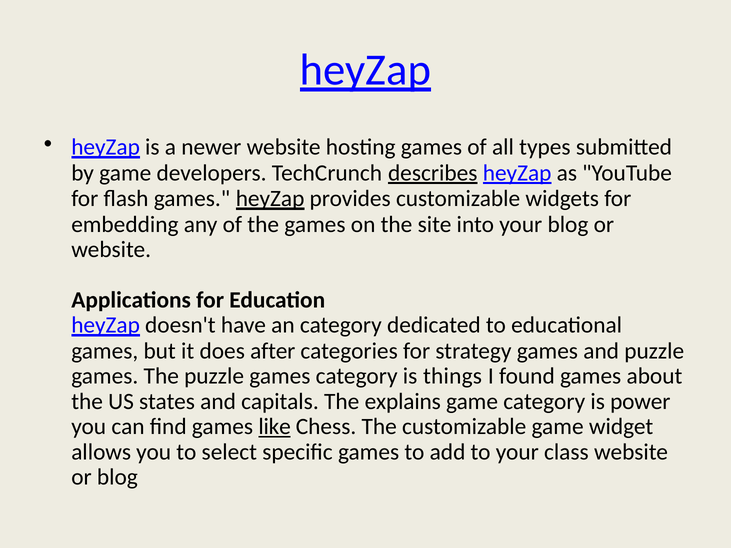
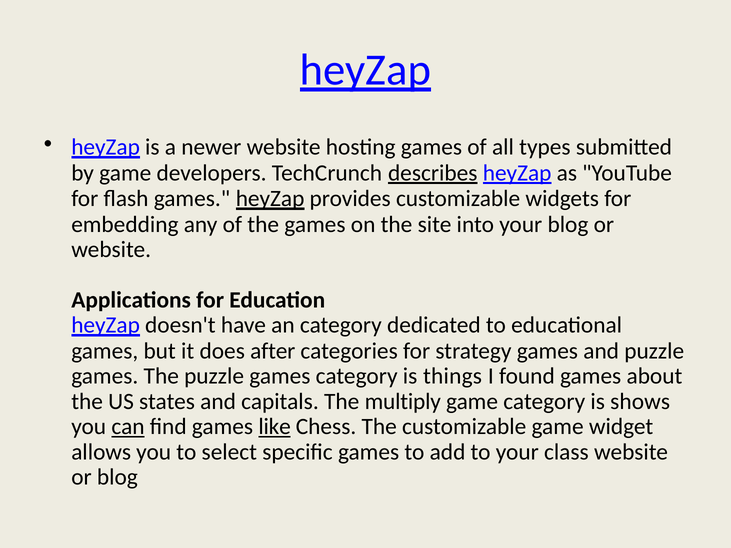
explains: explains -> multiply
power: power -> shows
can underline: none -> present
